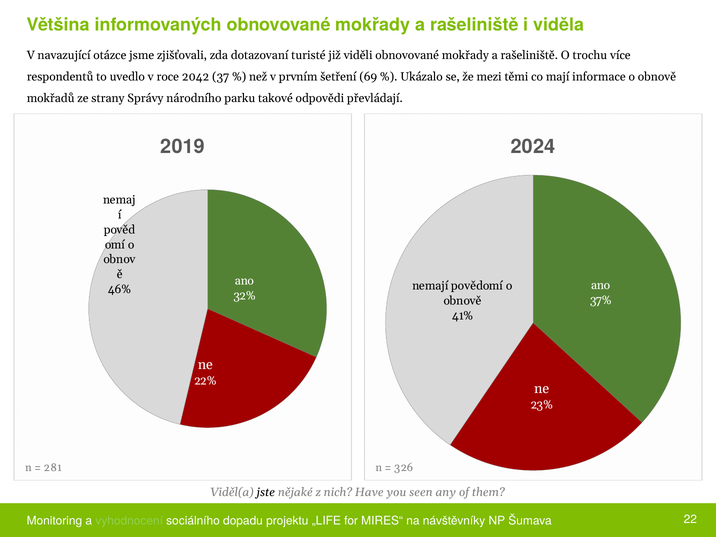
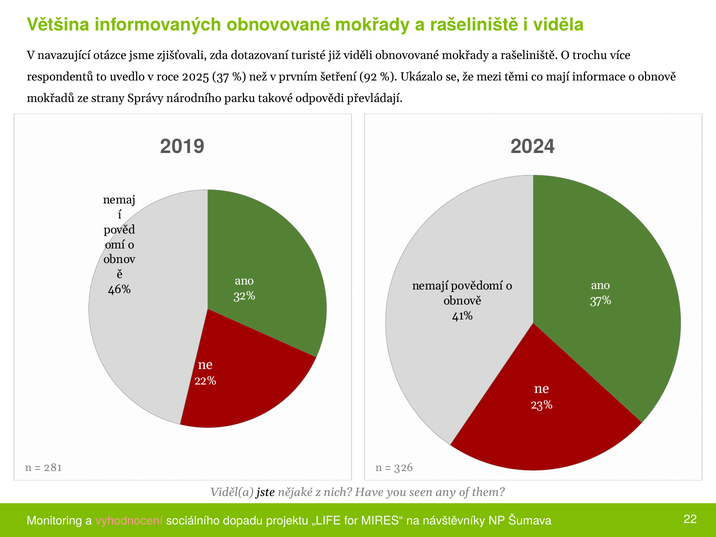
2042: 2042 -> 2025
69: 69 -> 92
vyhodnocení colour: light green -> pink
